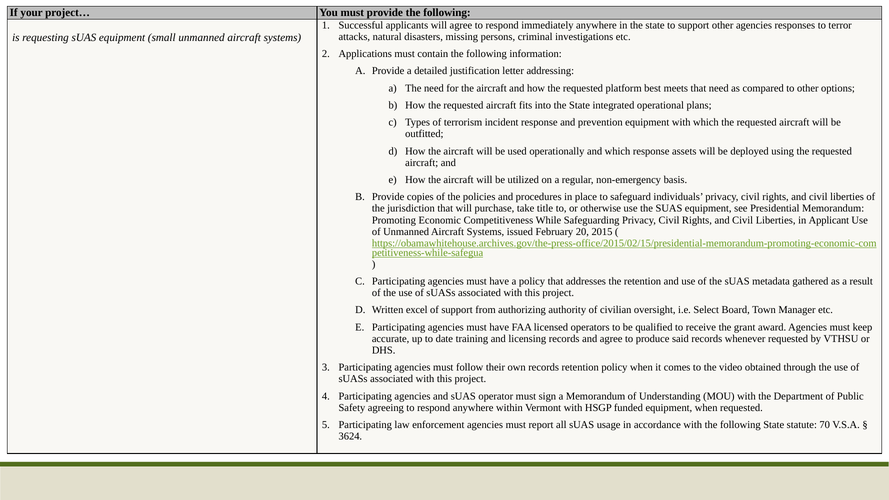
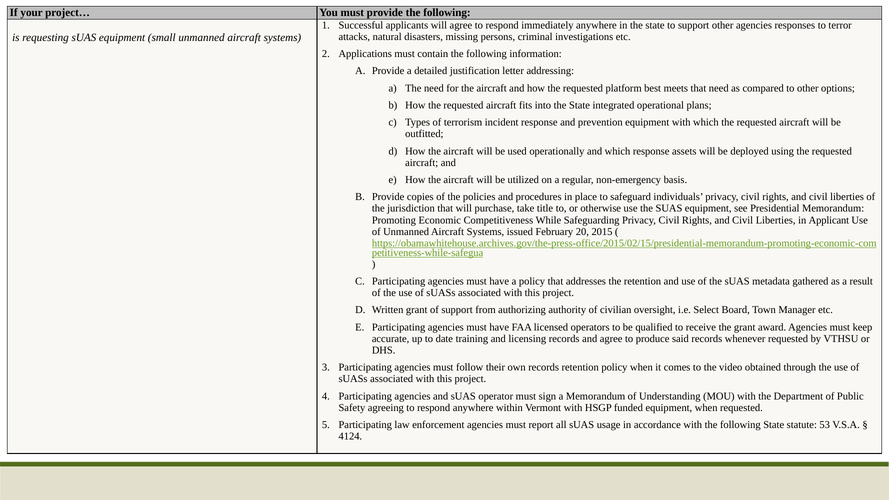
Written excel: excel -> grant
70: 70 -> 53
3624: 3624 -> 4124
